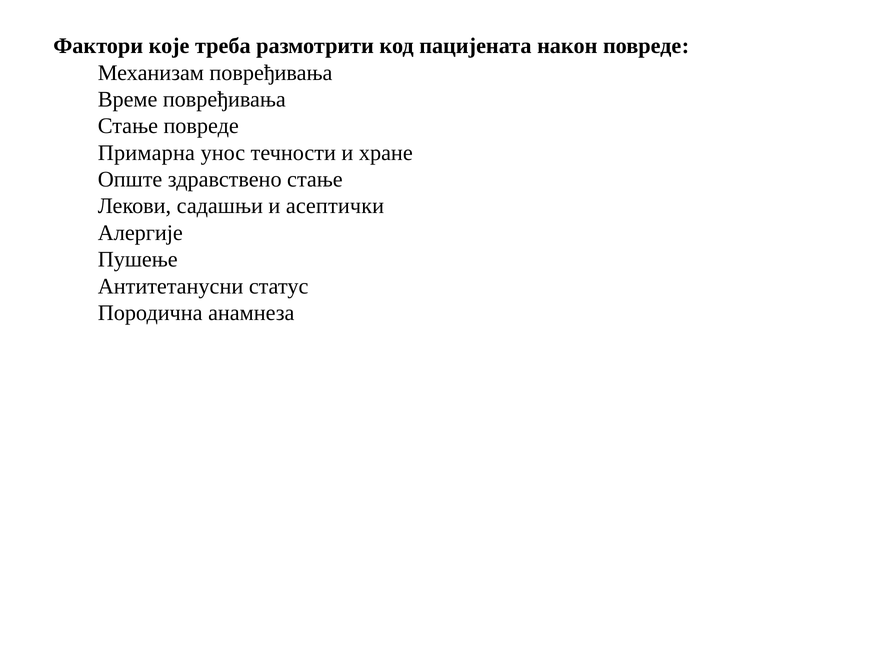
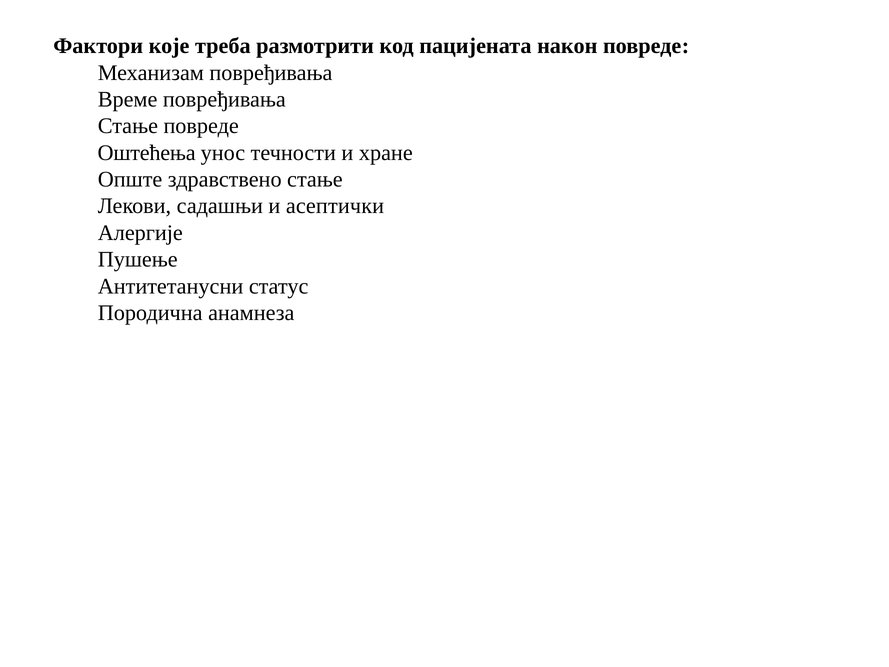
Примарна: Примарна -> Оштећења
